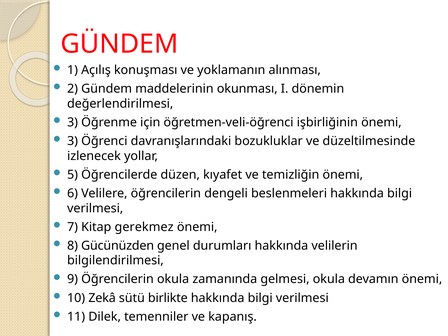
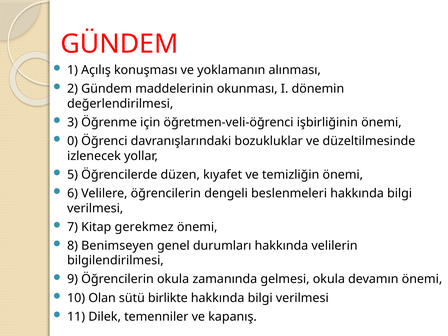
3 at (73, 141): 3 -> 0
Gücünüzden: Gücünüzden -> Benimseyen
Zekâ: Zekâ -> Olan
